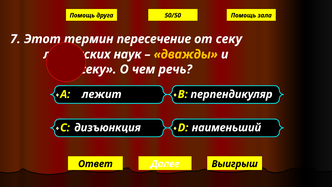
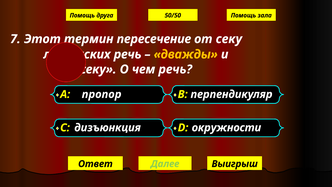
наук at (128, 54): наук -> речь
лежит: лежит -> пропор
наименьший: наименьший -> окружности
Далее colour: white -> light green
